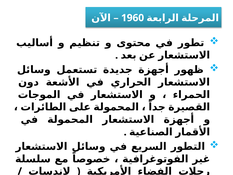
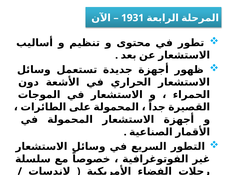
1960: 1960 -> 1931
